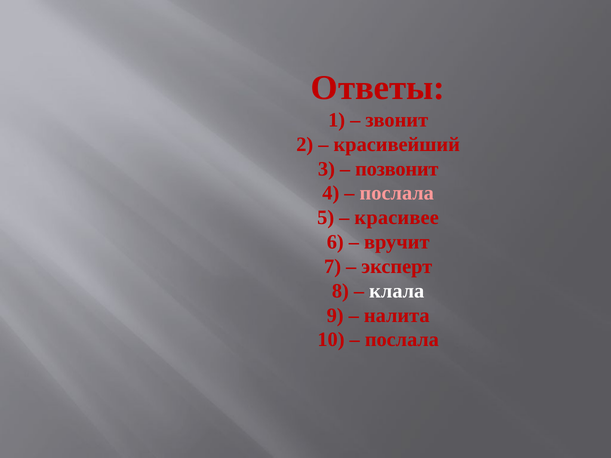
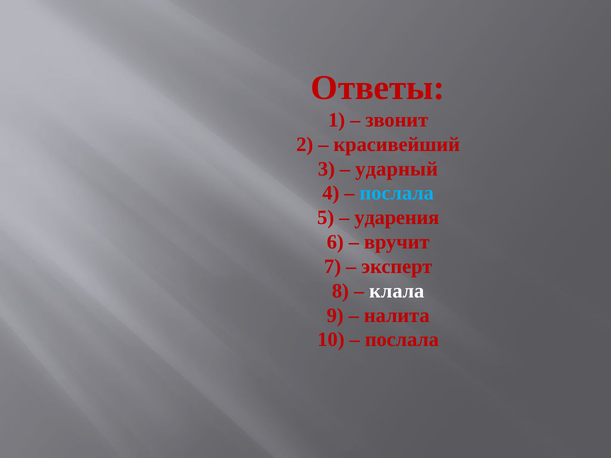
позвонит: позвонит -> ударный
послала at (397, 193) colour: pink -> light blue
красивее: красивее -> ударения
